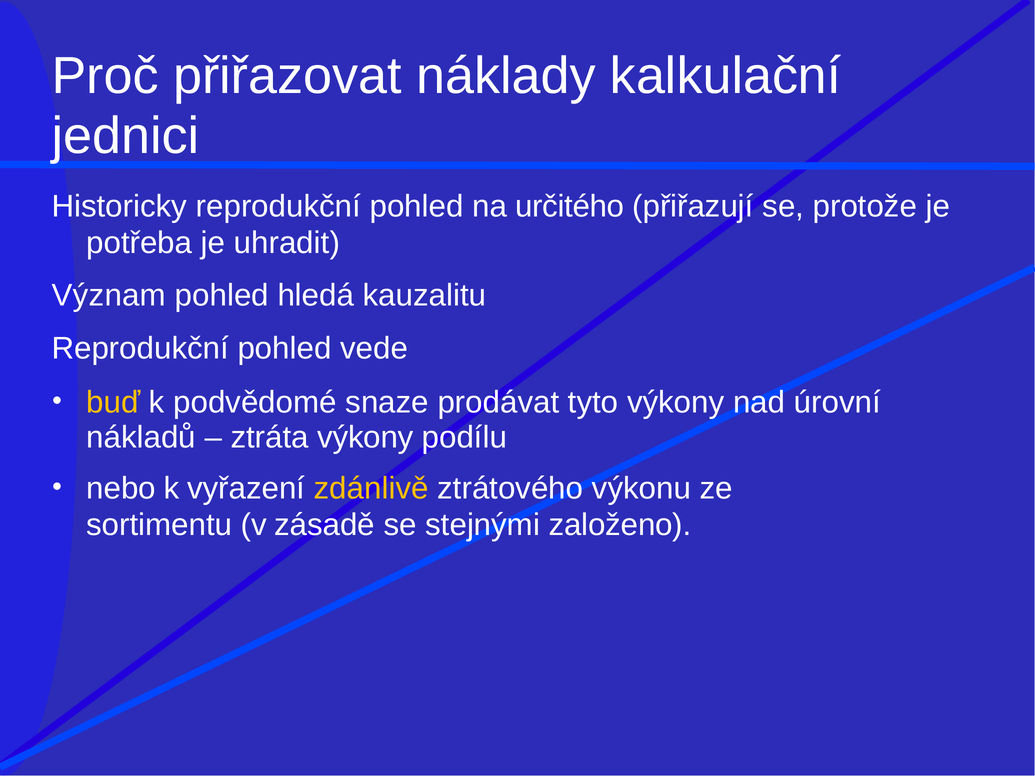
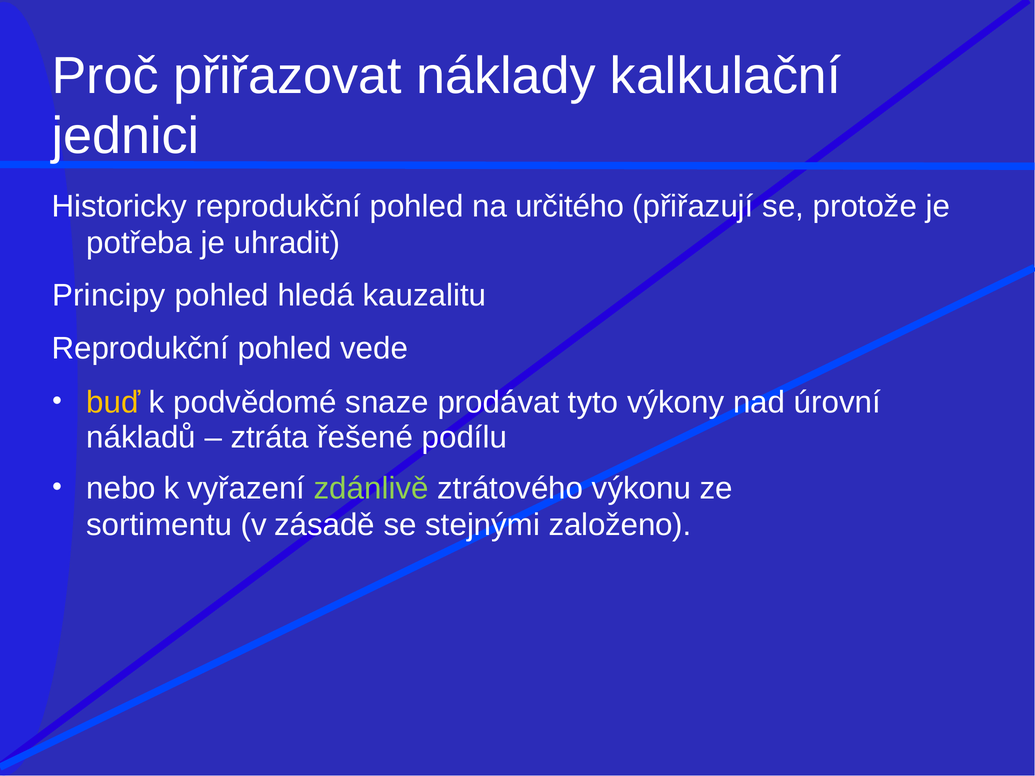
Význam: Význam -> Principy
ztráta výkony: výkony -> řešené
zdánlivě colour: yellow -> light green
